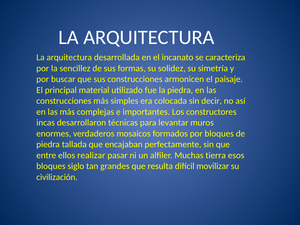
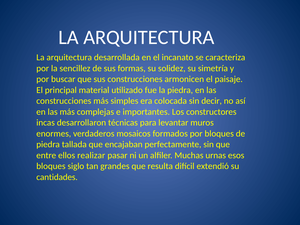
tierra: tierra -> urnas
movilizar: movilizar -> extendió
civilización: civilización -> cantidades
